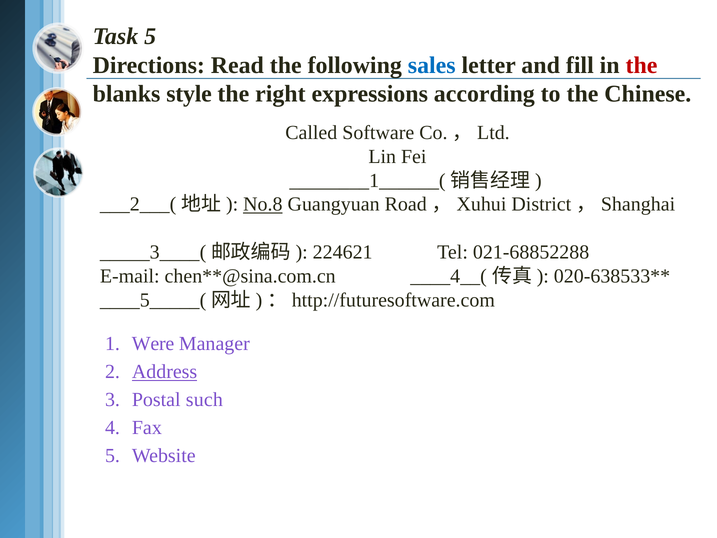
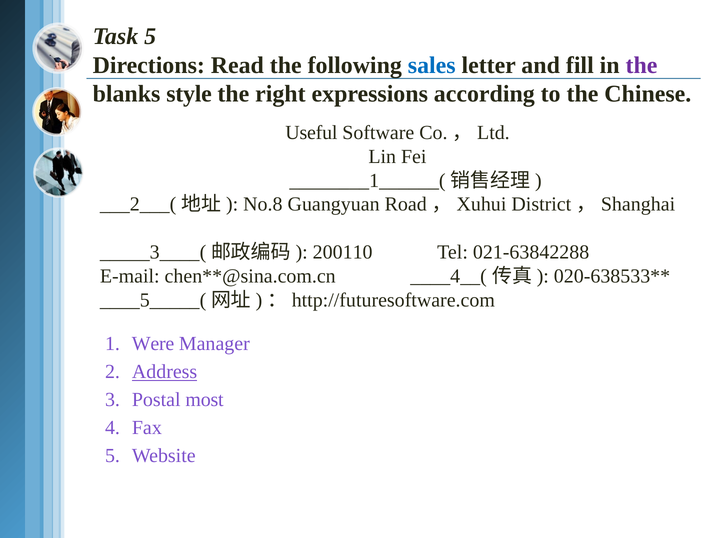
the at (642, 65) colour: red -> purple
Called: Called -> Useful
No.8 underline: present -> none
224621: 224621 -> 200110
021-68852288: 021-68852288 -> 021-63842288
such: such -> most
